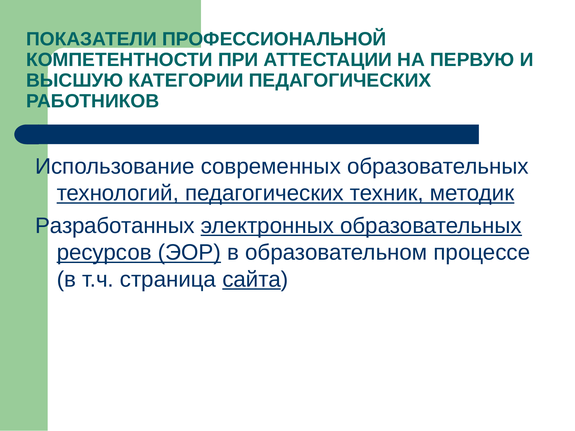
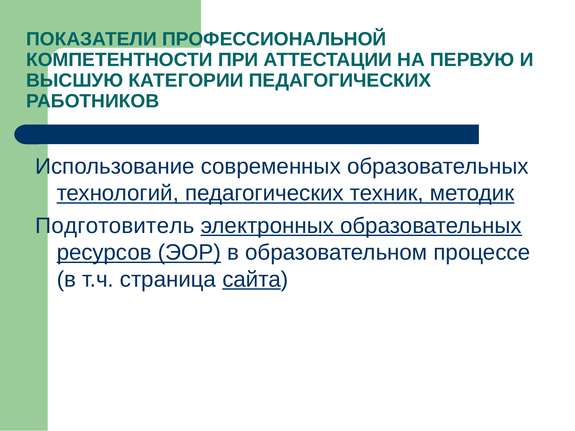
Разработанных: Разработанных -> Подготовитель
